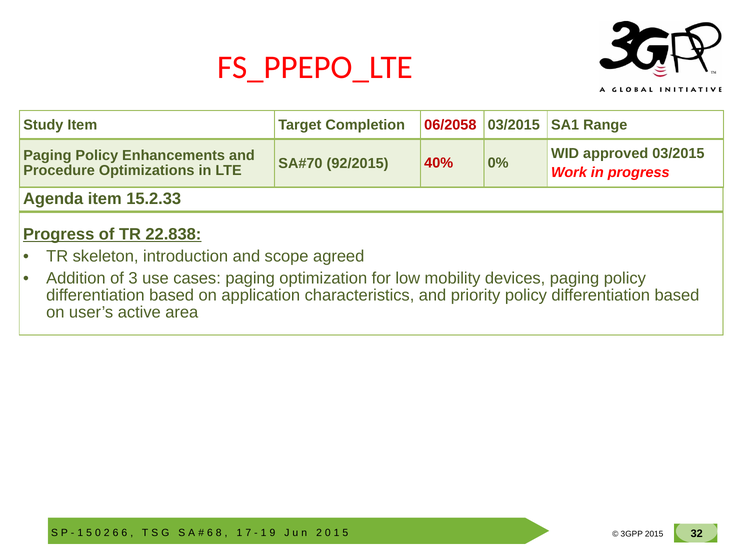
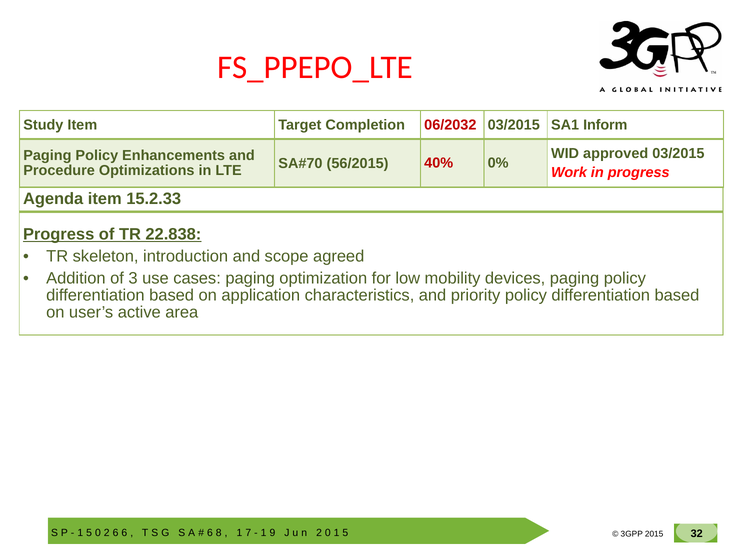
06/2058: 06/2058 -> 06/2032
Range: Range -> Inform
92/2015: 92/2015 -> 56/2015
